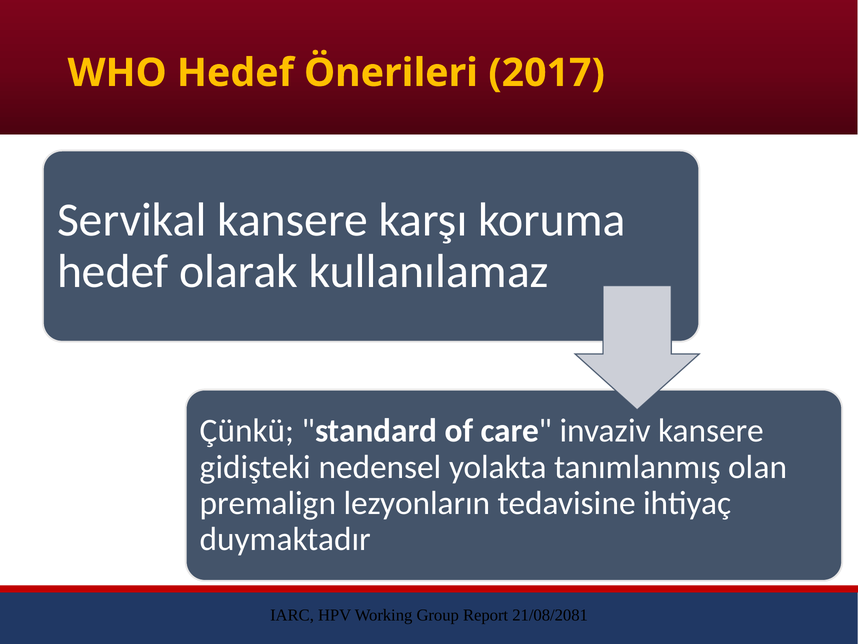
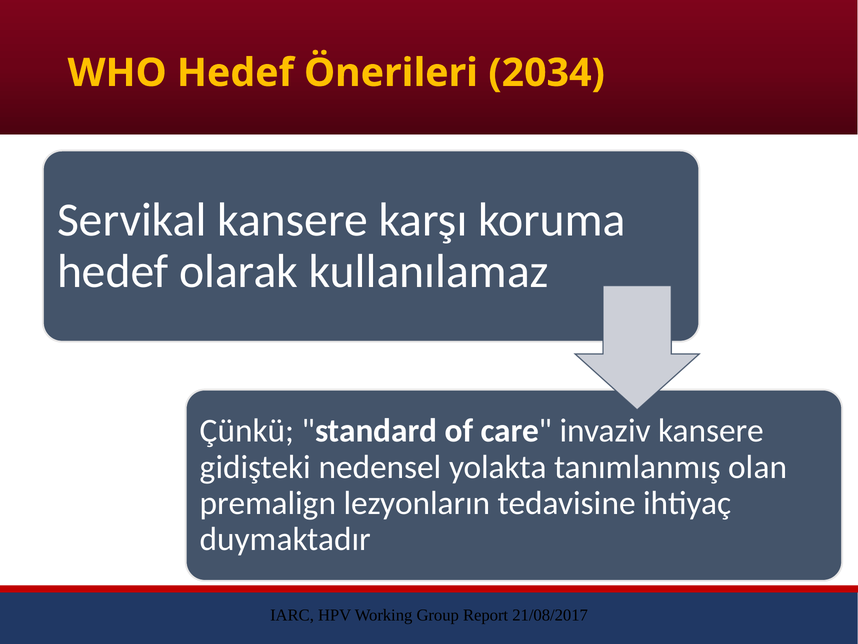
2017: 2017 -> 2034
21/08/2081: 21/08/2081 -> 21/08/2017
